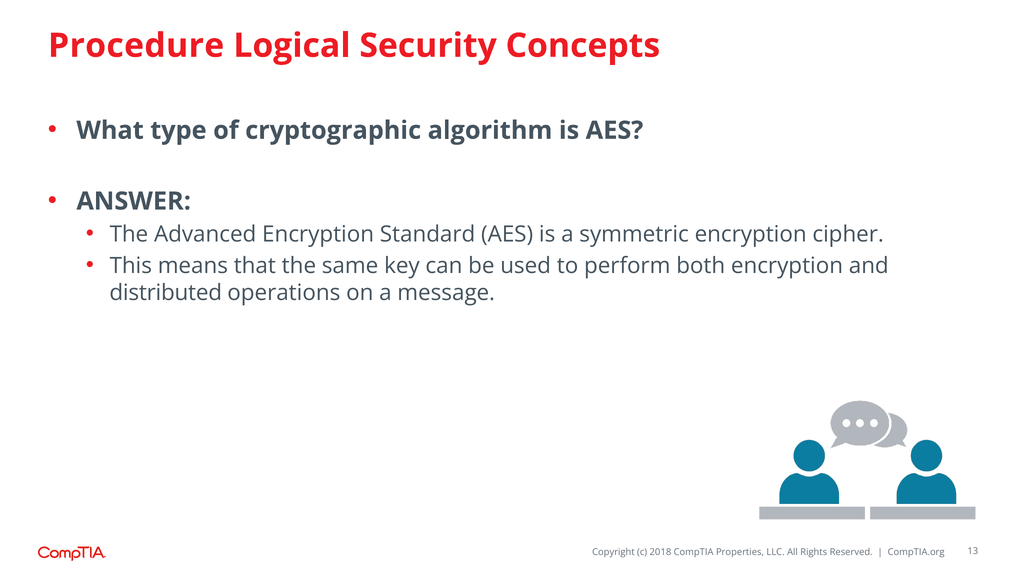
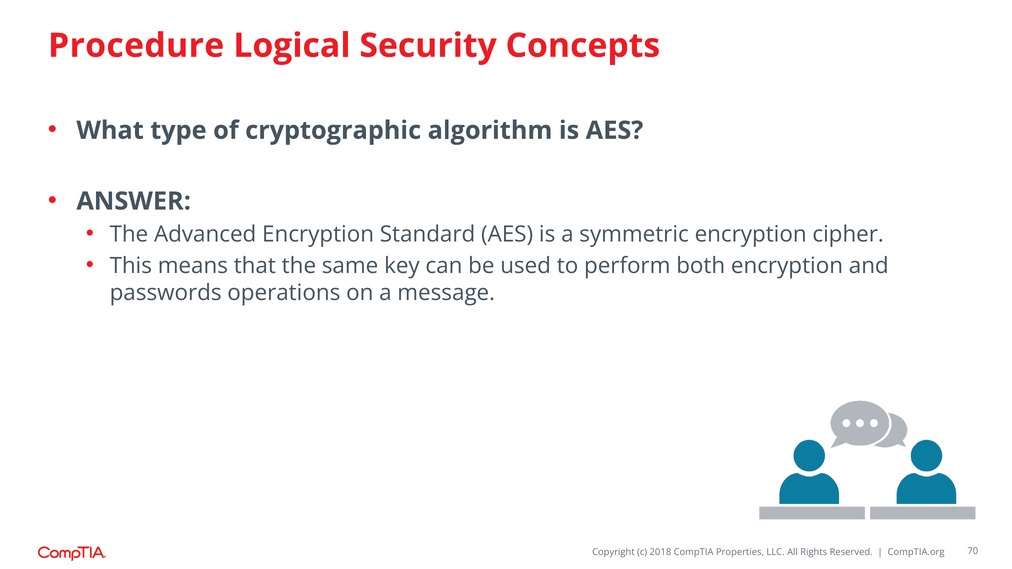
distributed: distributed -> passwords
13: 13 -> 70
